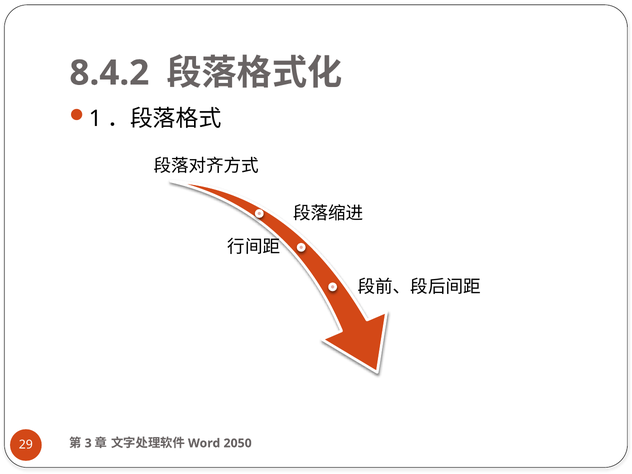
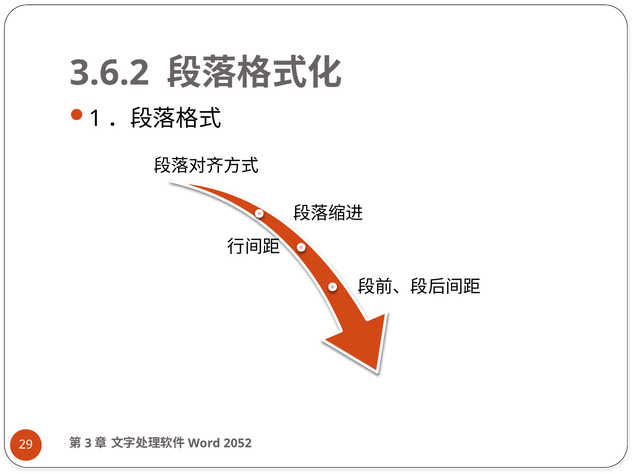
8.4.2: 8.4.2 -> 3.6.2
2050: 2050 -> 2052
